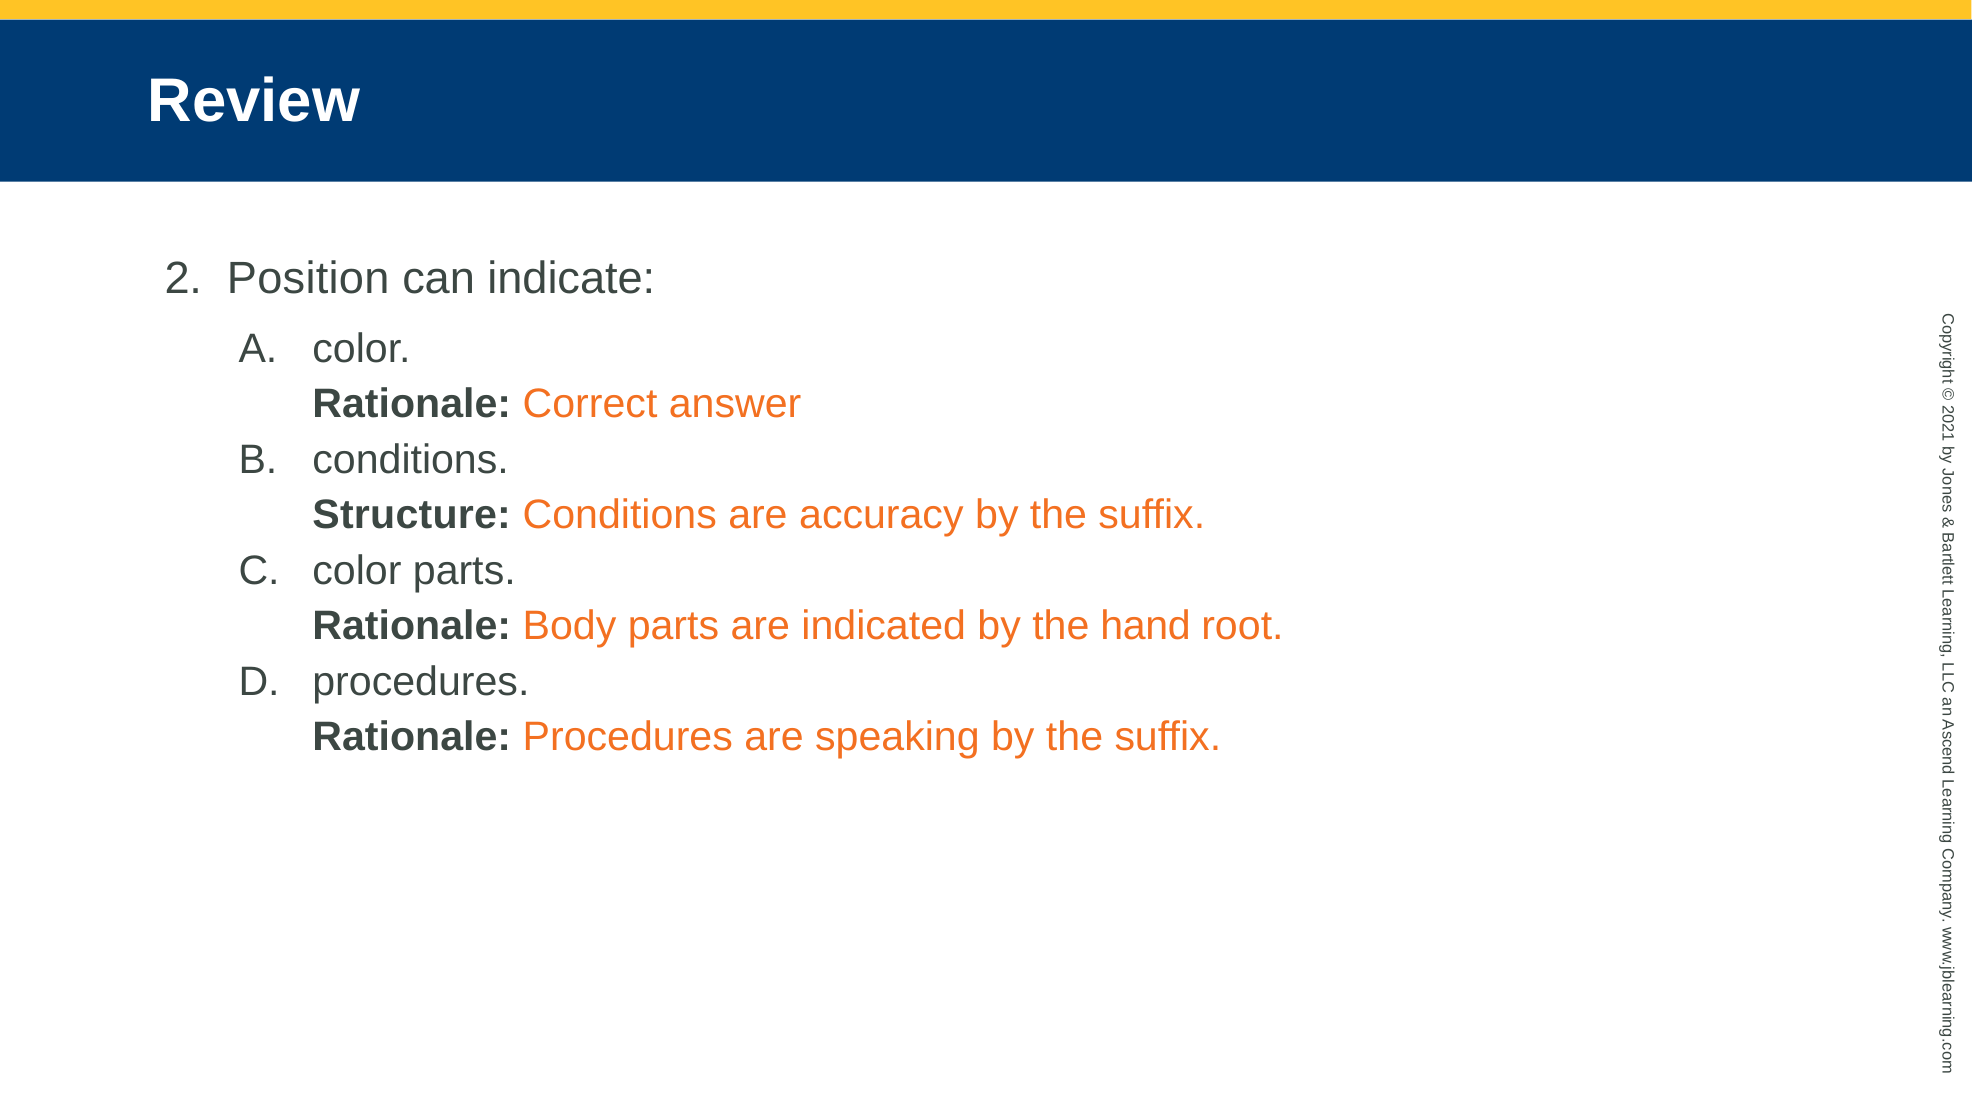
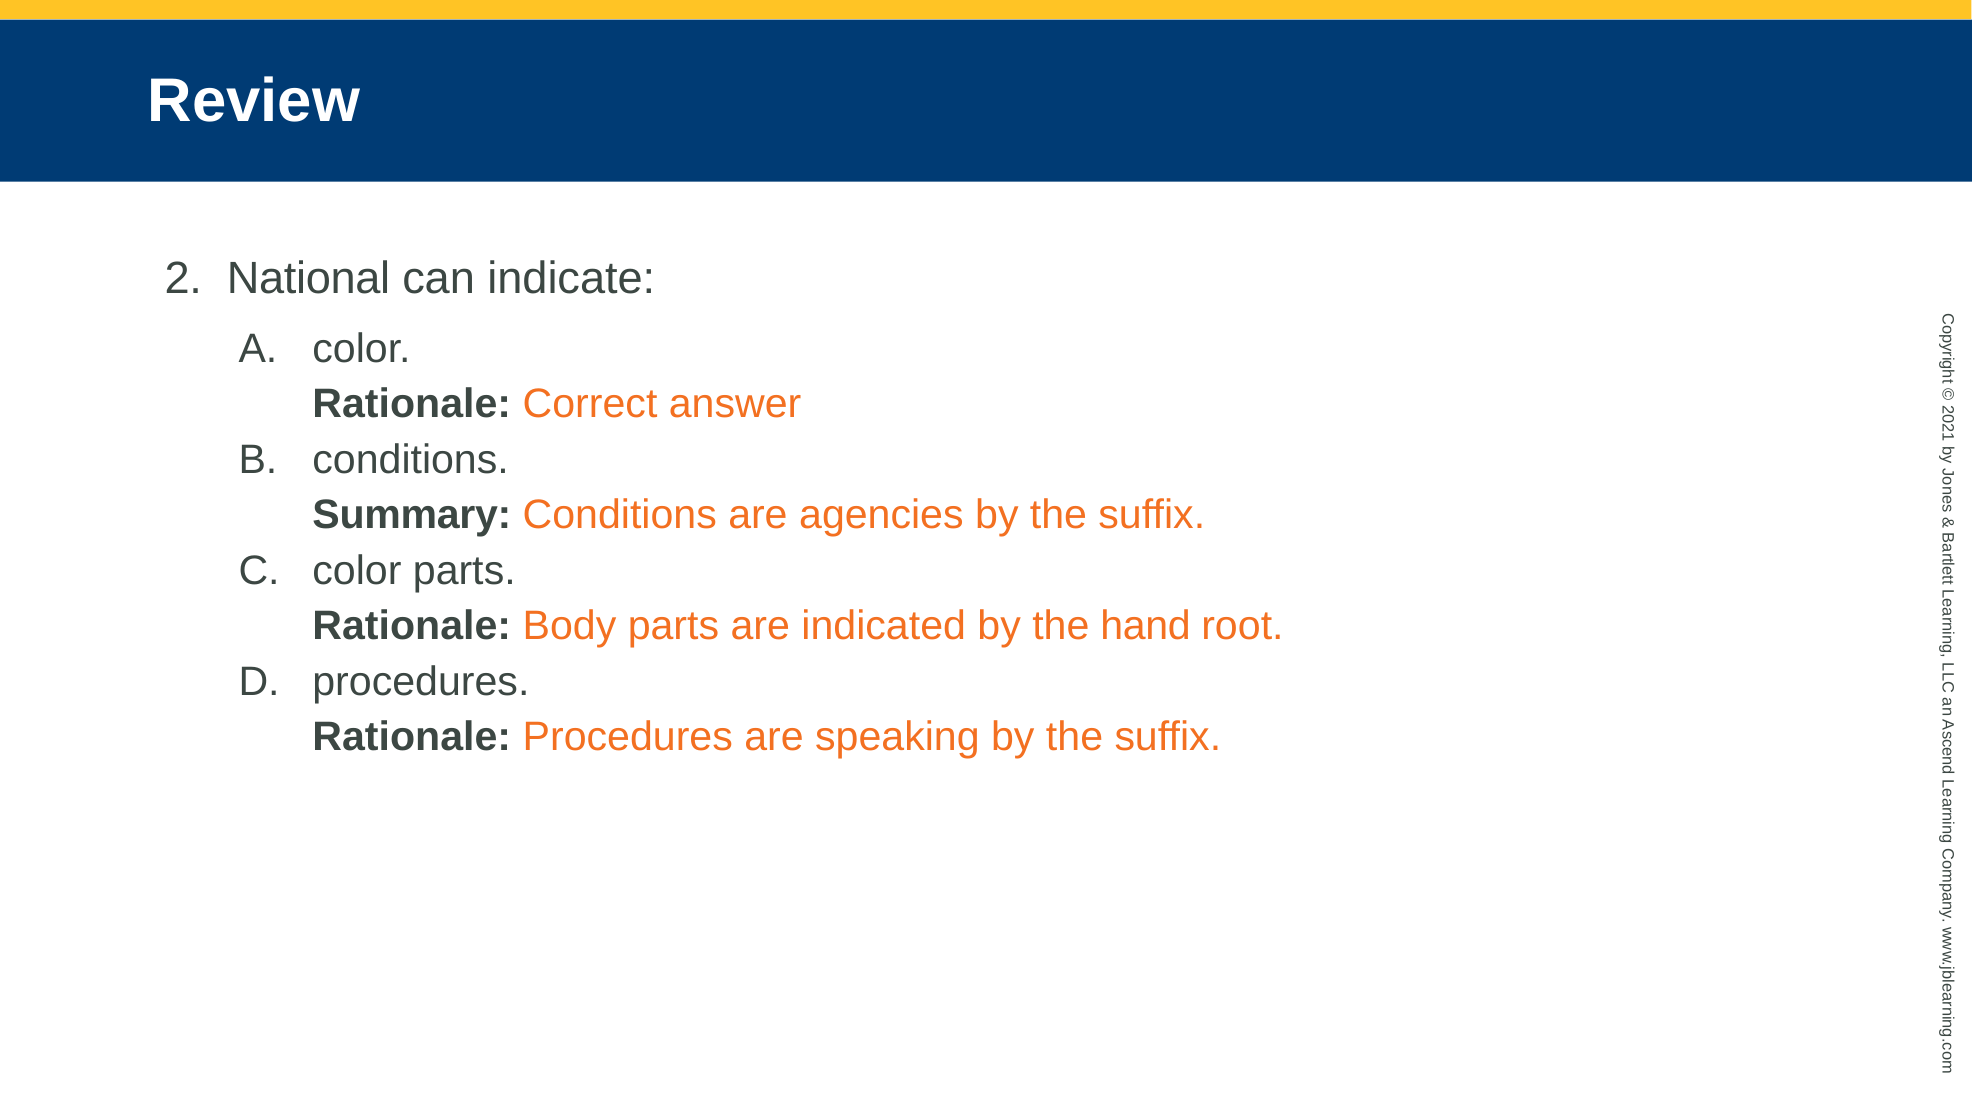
Position: Position -> National
Structure: Structure -> Summary
accuracy: accuracy -> agencies
